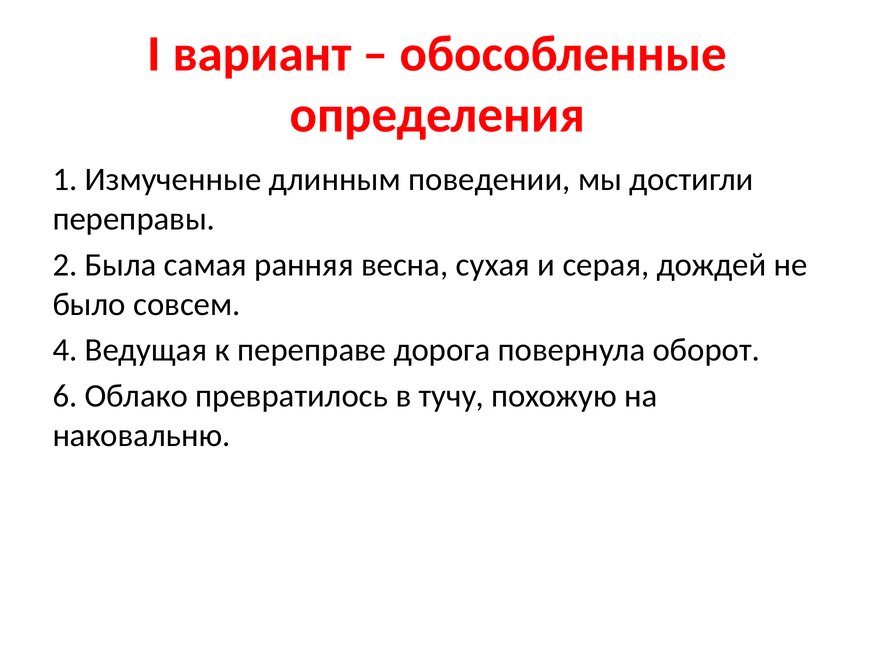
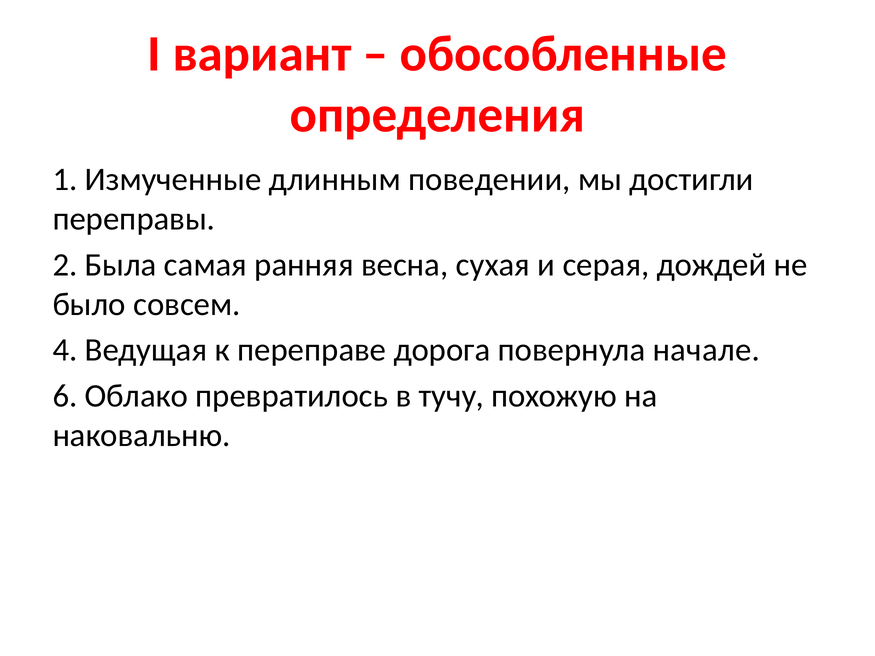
оборот: оборот -> начале
